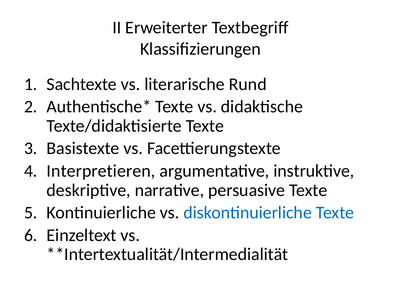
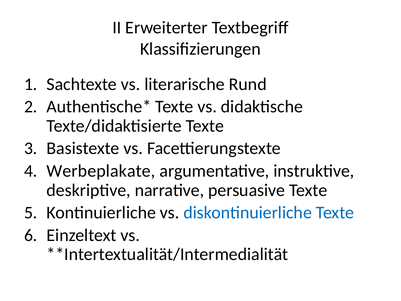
Interpretieren: Interpretieren -> Werbeplakate
